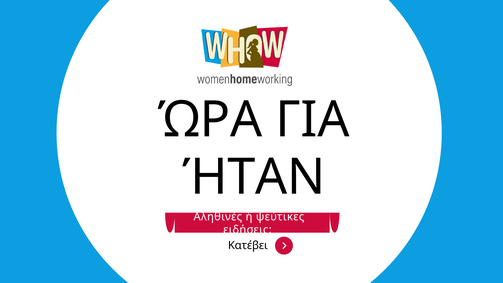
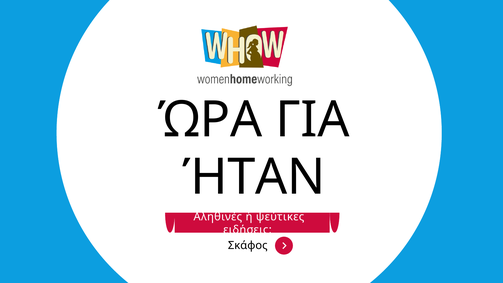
Κατέβει: Κατέβει -> Σκάφος
